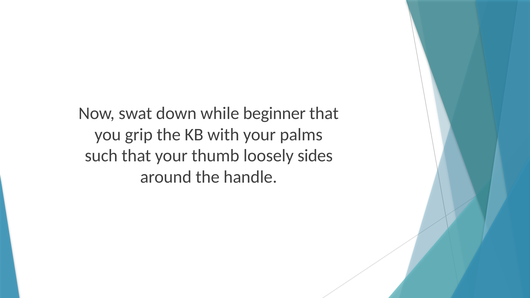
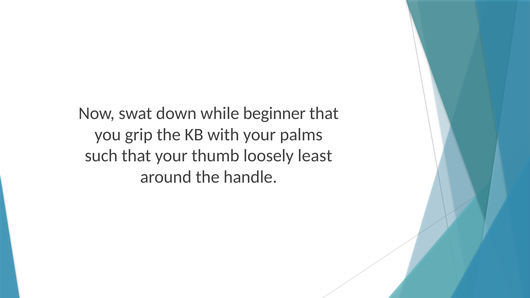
sides: sides -> least
